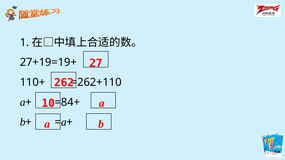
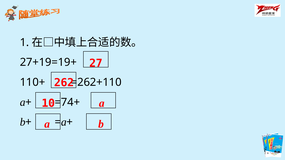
=84+: =84+ -> =74+
